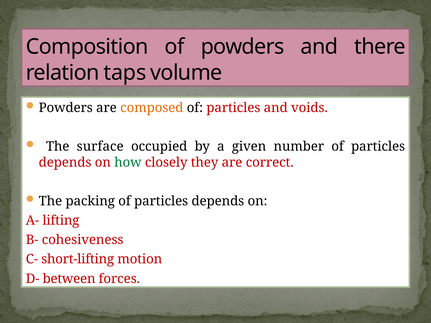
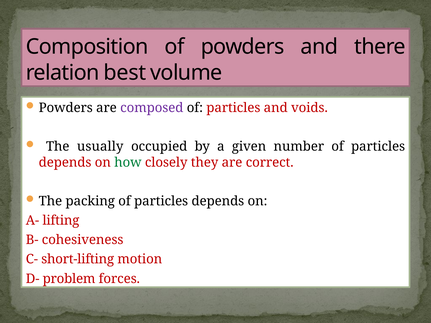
taps: taps -> best
composed colour: orange -> purple
surface: surface -> usually
between: between -> problem
